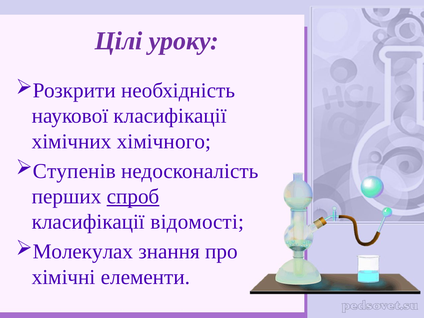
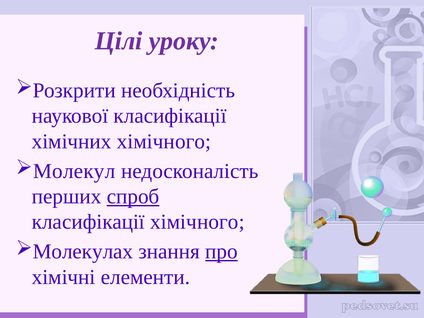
Ступенів: Ступенів -> Молекул
класифікації відомості: відомості -> хімічного
про underline: none -> present
